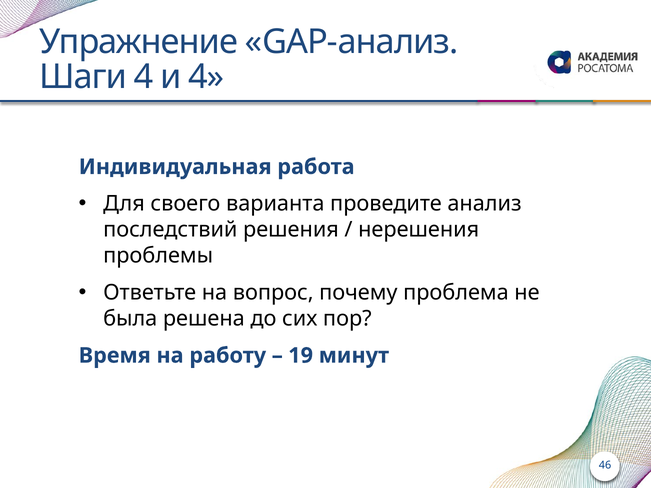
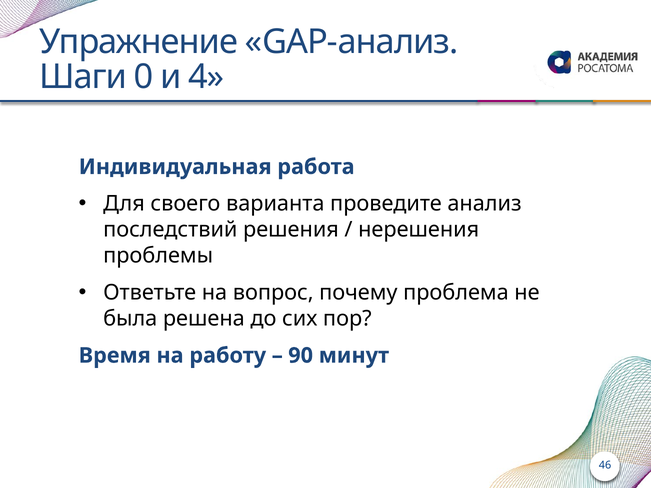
Шаги 4: 4 -> 0
19: 19 -> 90
